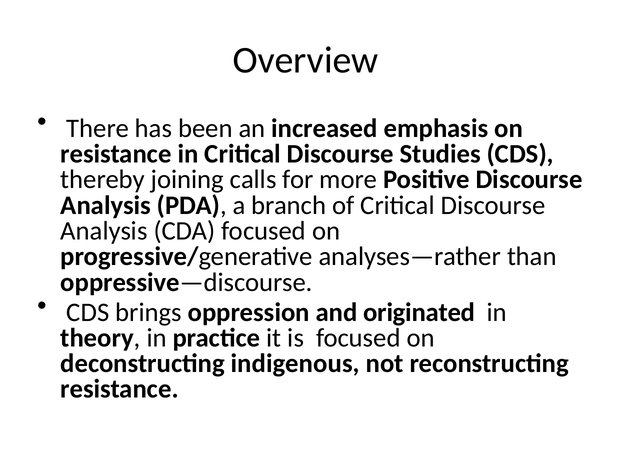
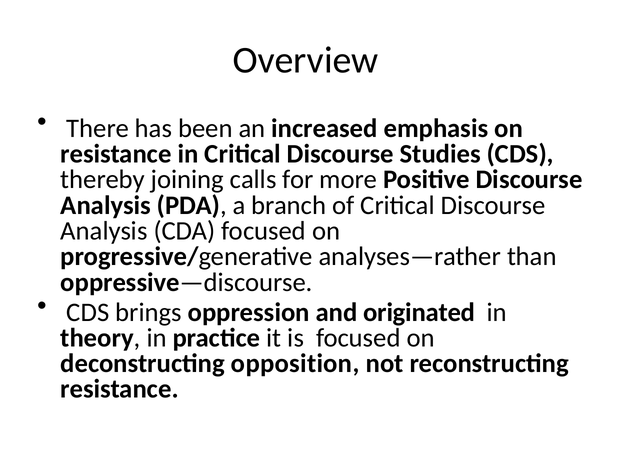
indigenous: indigenous -> opposition
